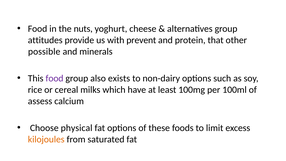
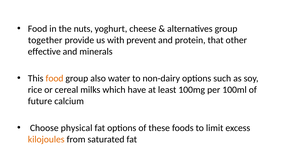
attitudes: attitudes -> together
possible: possible -> effective
food at (54, 78) colour: purple -> orange
exists: exists -> water
assess: assess -> future
